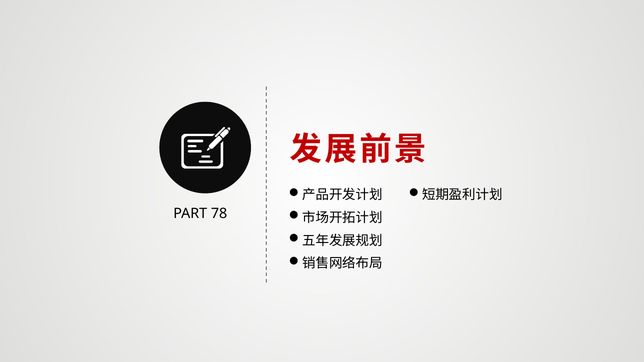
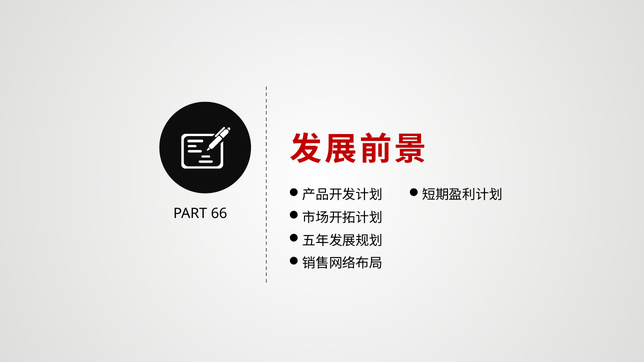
78: 78 -> 66
